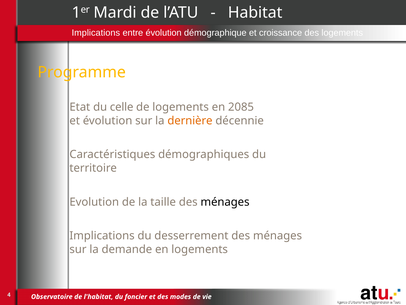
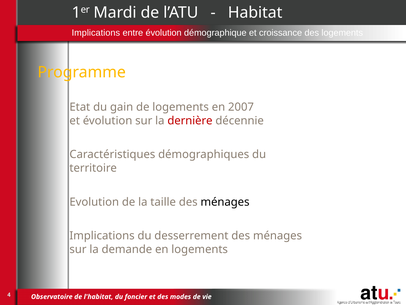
celle: celle -> gain
2085: 2085 -> 2007
dernière colour: orange -> red
